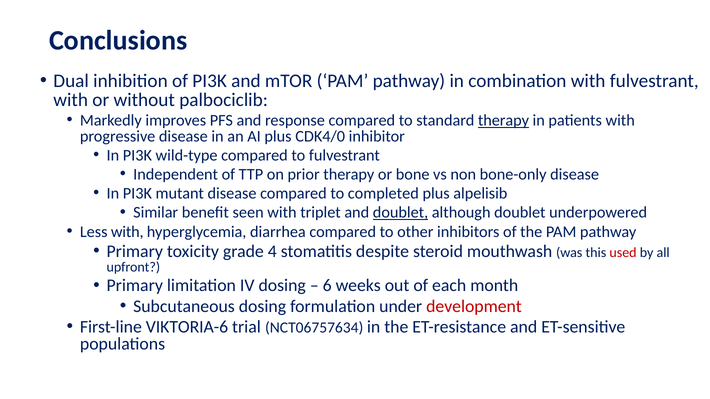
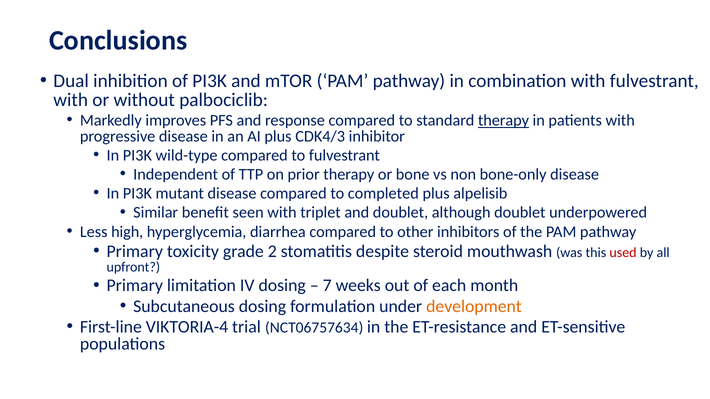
CDK4/0: CDK4/0 -> CDK4/3
doublet at (401, 213) underline: present -> none
Less with: with -> high
4: 4 -> 2
6: 6 -> 7
development colour: red -> orange
VIKTORIA-6: VIKTORIA-6 -> VIKTORIA-4
